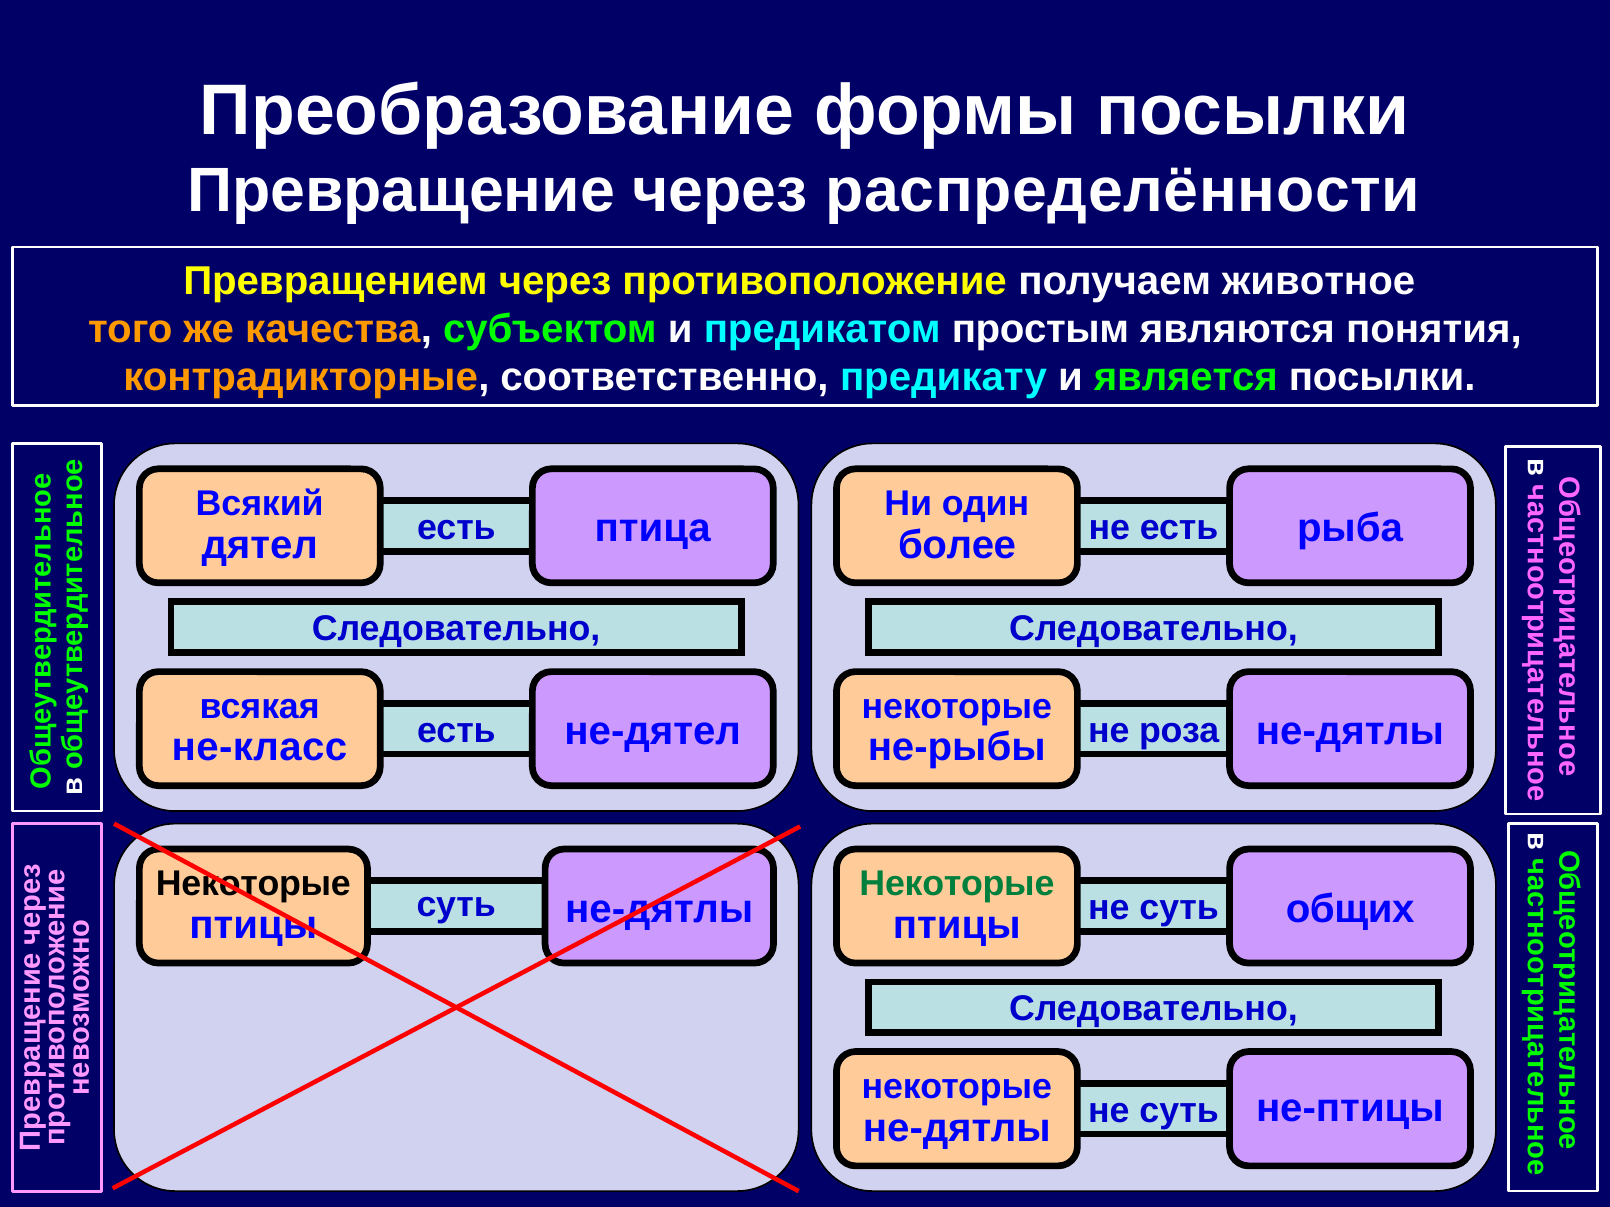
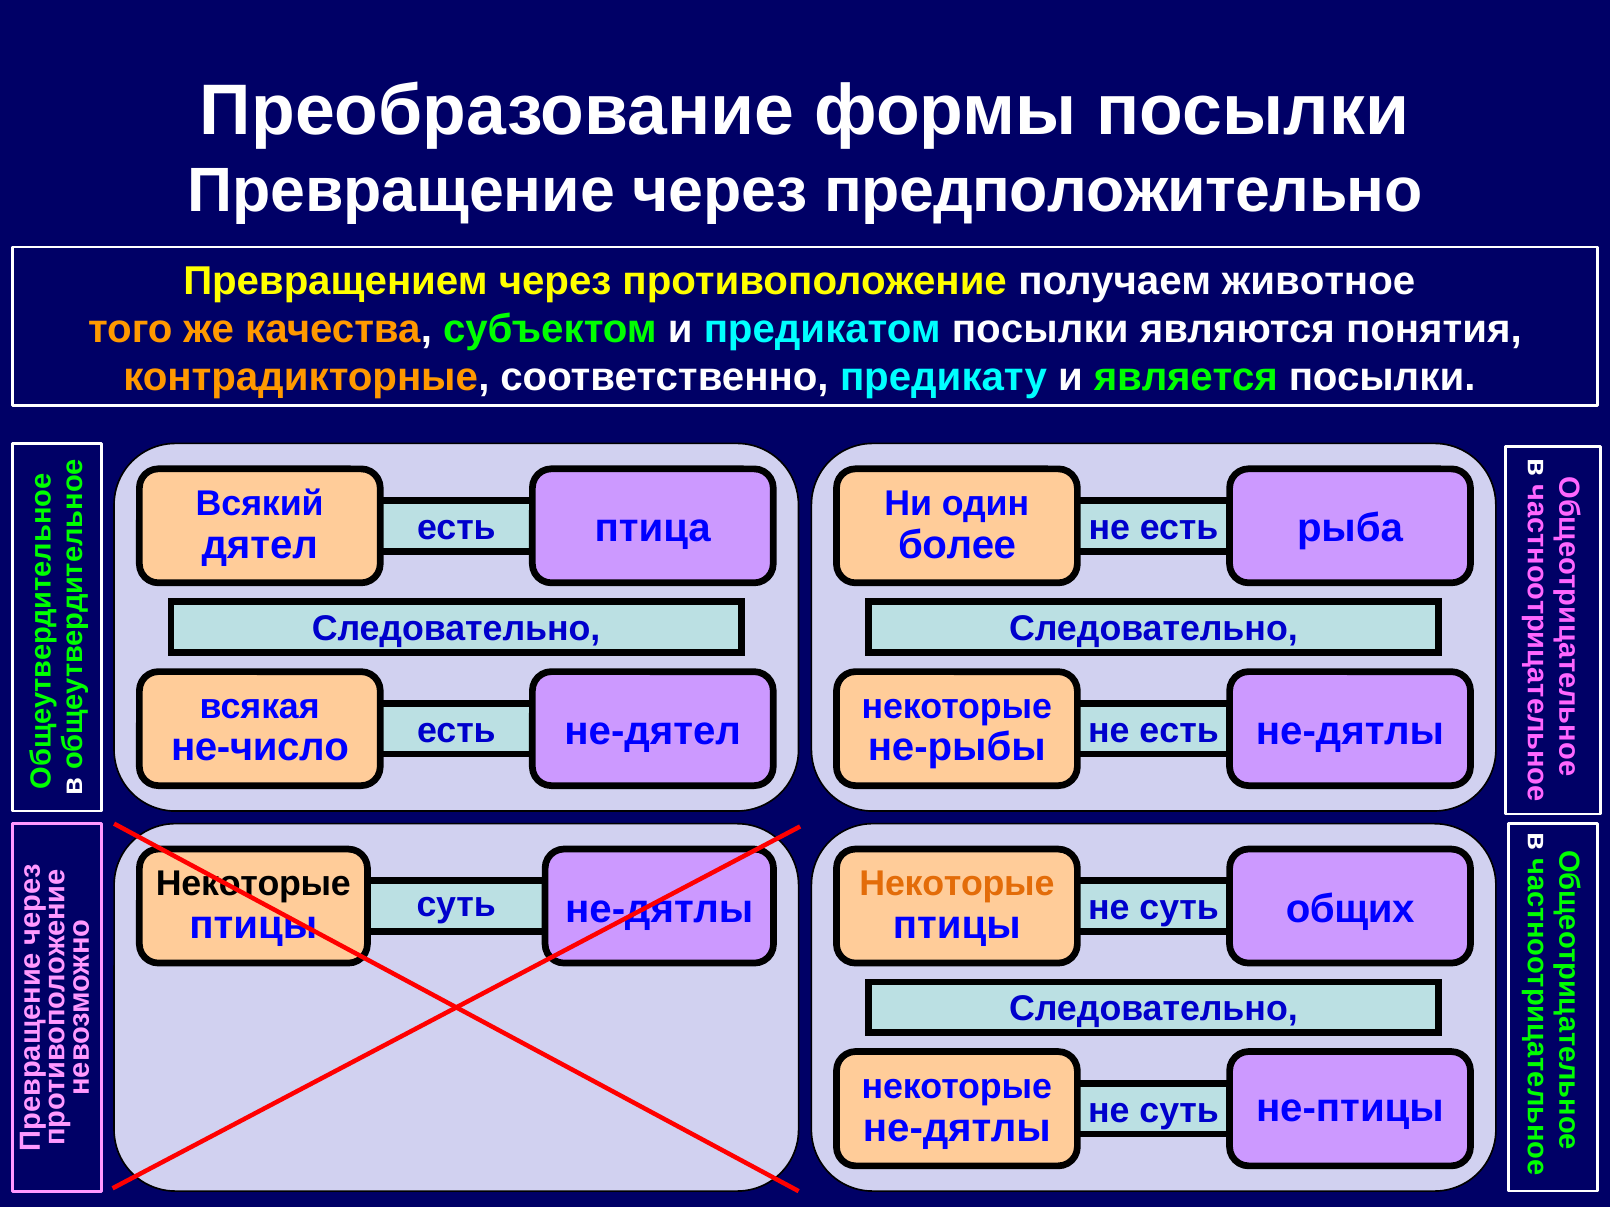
распределённости: распределённости -> предположительно
предикатом простым: простым -> посылки
роза at (1179, 731): роза -> есть
не-класс: не-класс -> не-число
Некоторые at (957, 884) colour: green -> orange
